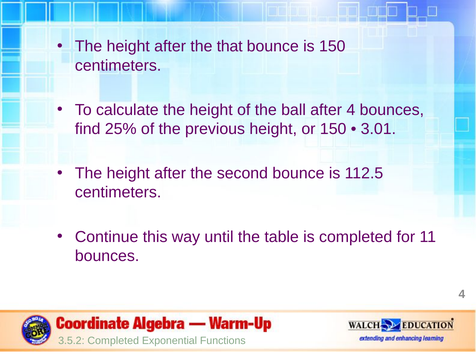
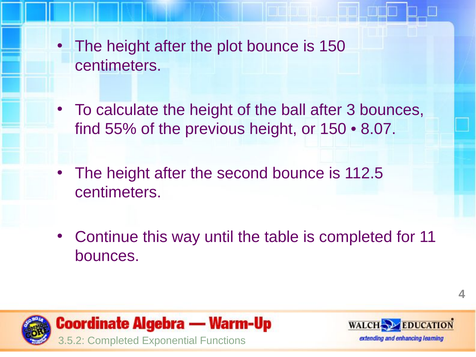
that: that -> plot
after 4: 4 -> 3
25%: 25% -> 55%
3.01: 3.01 -> 8.07
